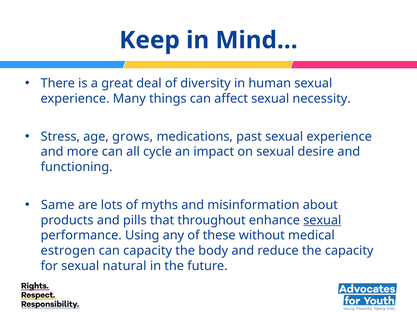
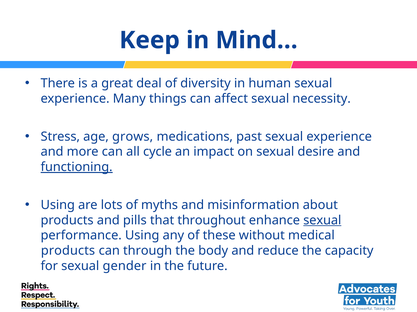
functioning underline: none -> present
Same at (58, 205): Same -> Using
estrogen at (68, 251): estrogen -> products
can capacity: capacity -> through
natural: natural -> gender
